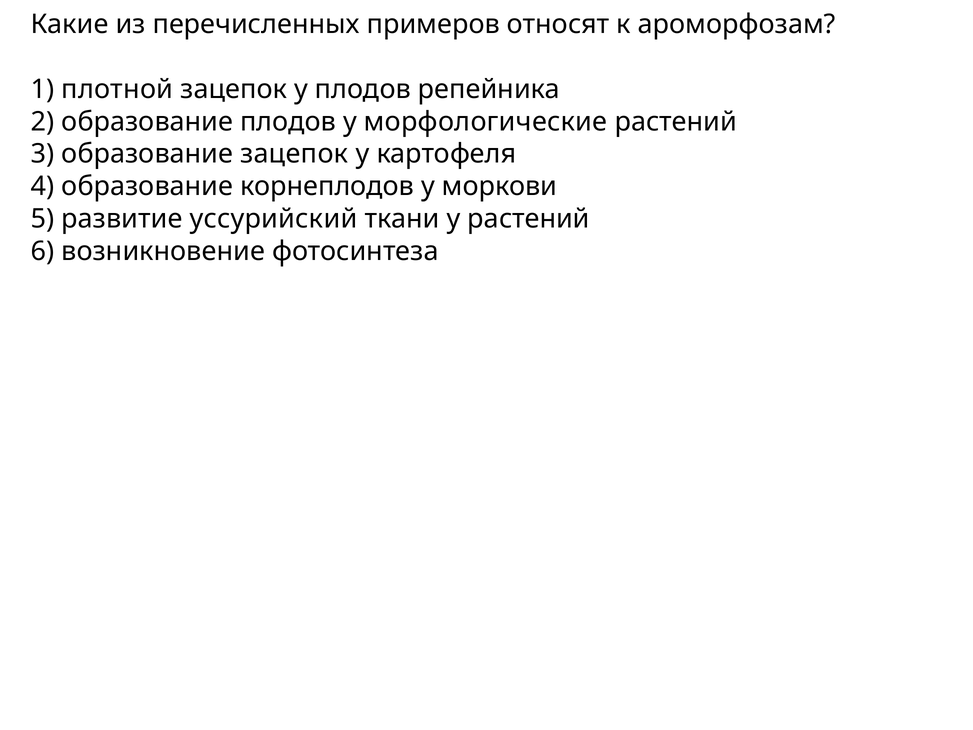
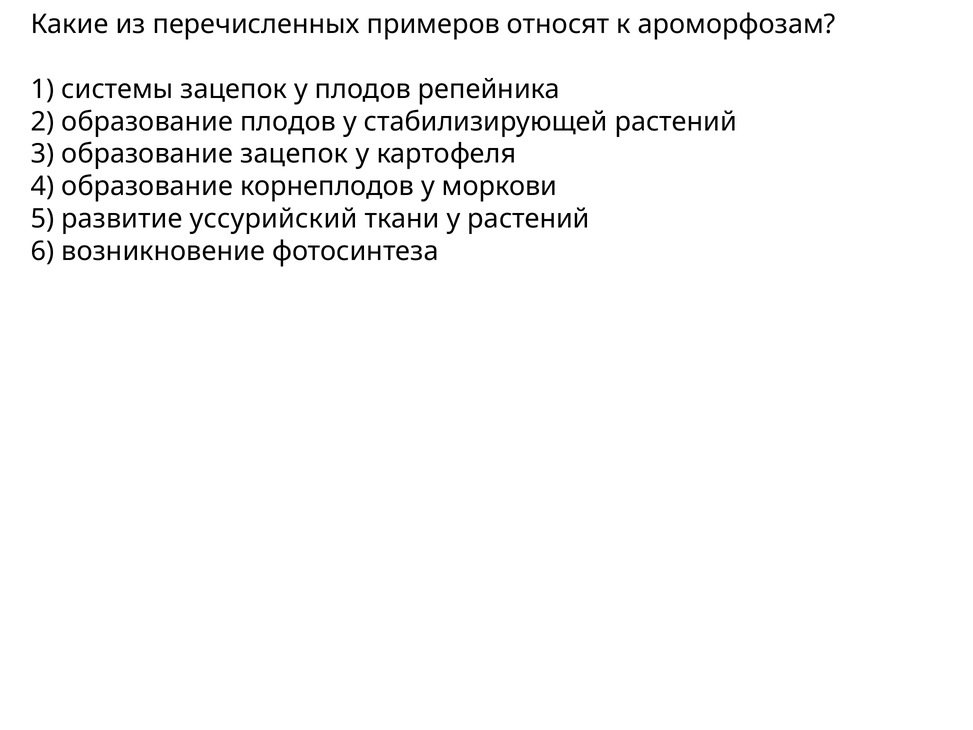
плотной: плотной -> системы
морфологические: морфологические -> стабилизирующей
